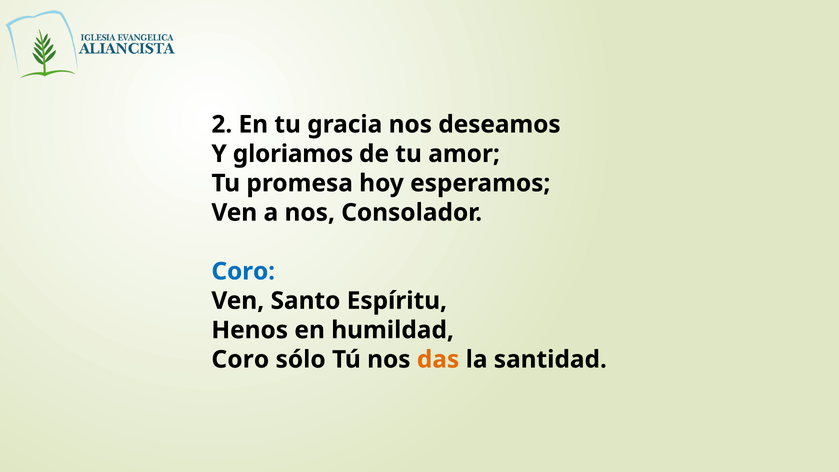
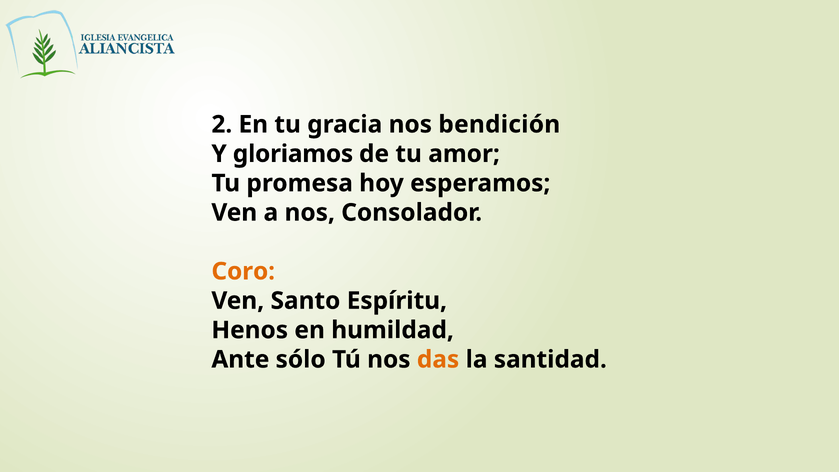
deseamos: deseamos -> bendición
Coro at (243, 271) colour: blue -> orange
Coro at (240, 359): Coro -> Ante
